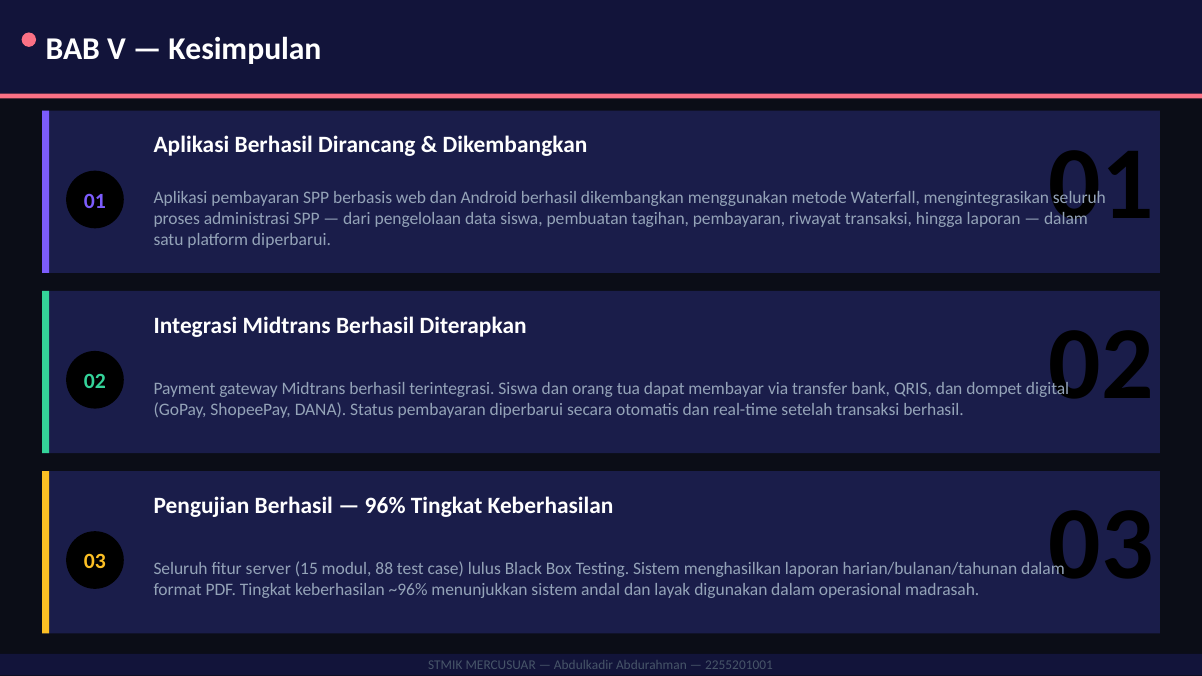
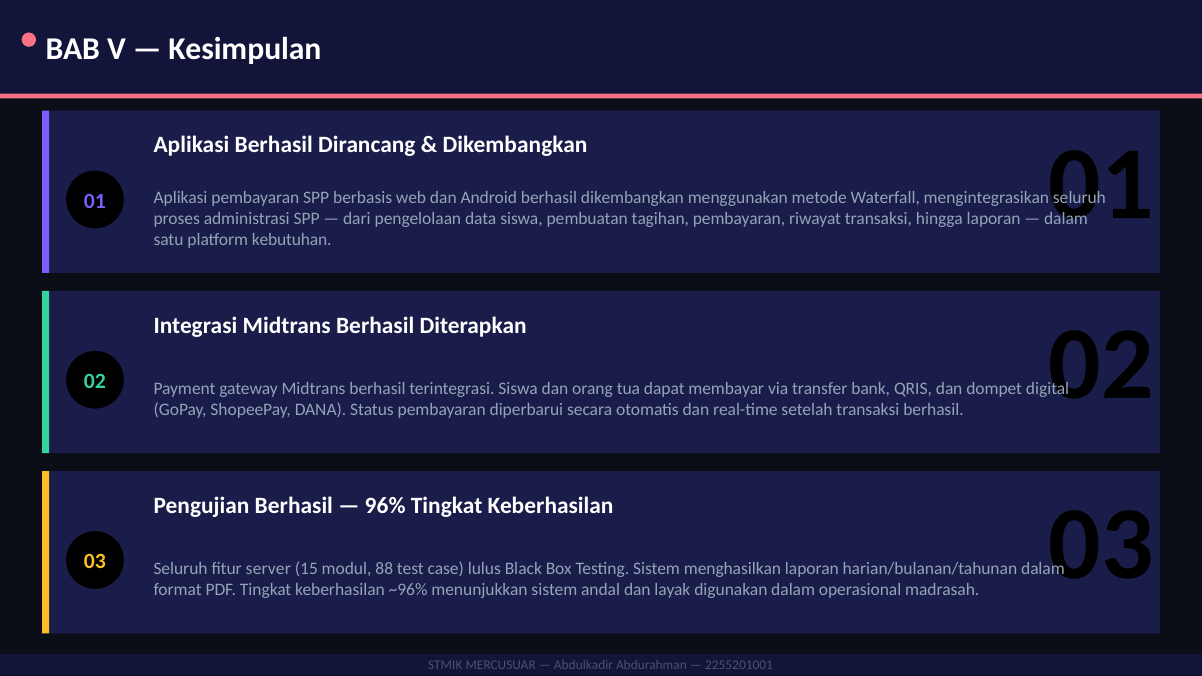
platform diperbarui: diperbarui -> kebutuhan
